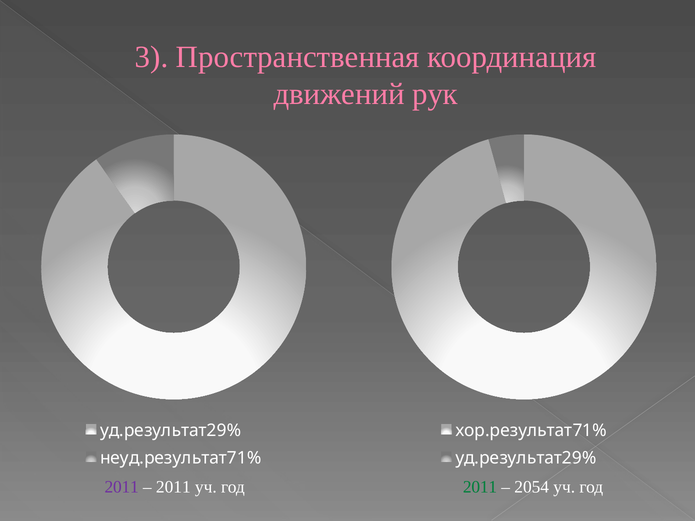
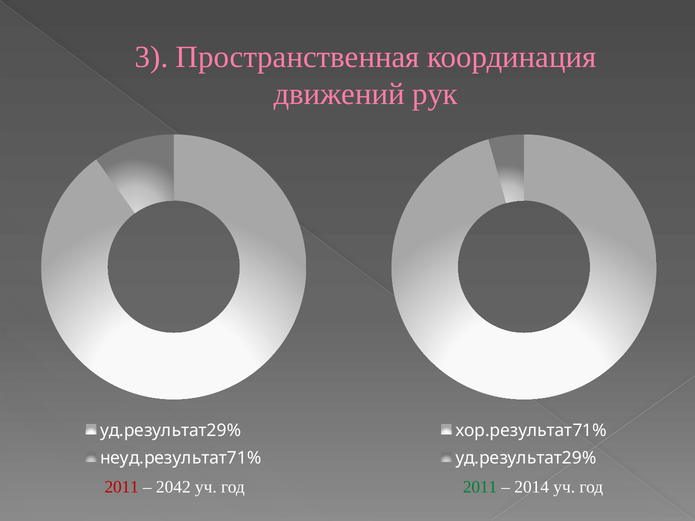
2011 at (122, 487) colour: purple -> red
2011 at (173, 487): 2011 -> 2042
2054: 2054 -> 2014
